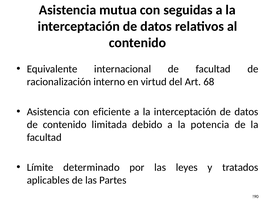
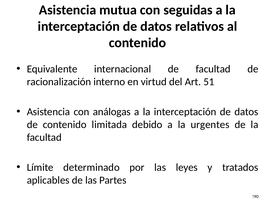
68: 68 -> 51
eficiente: eficiente -> análogas
potencia: potencia -> urgentes
